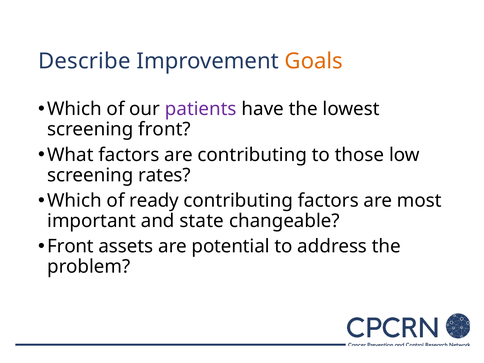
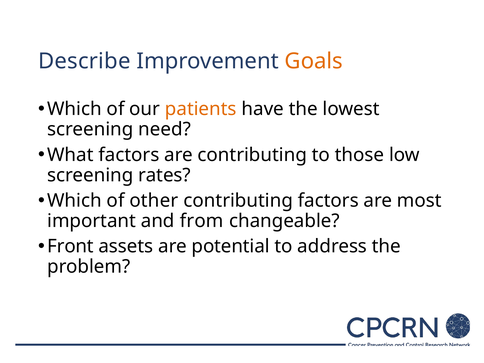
patients colour: purple -> orange
screening front: front -> need
ready: ready -> other
state: state -> from
